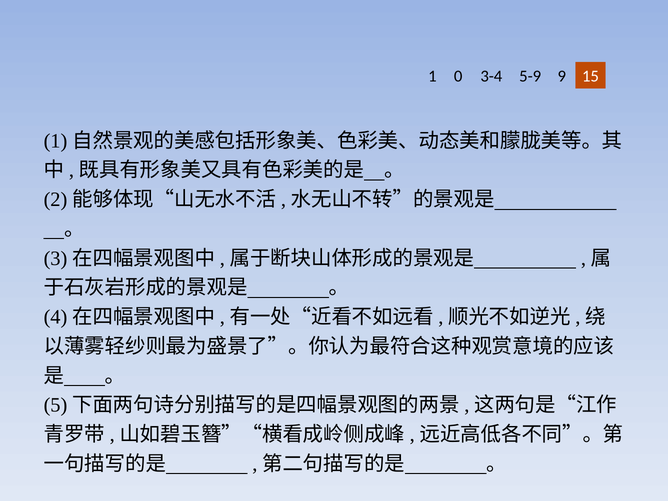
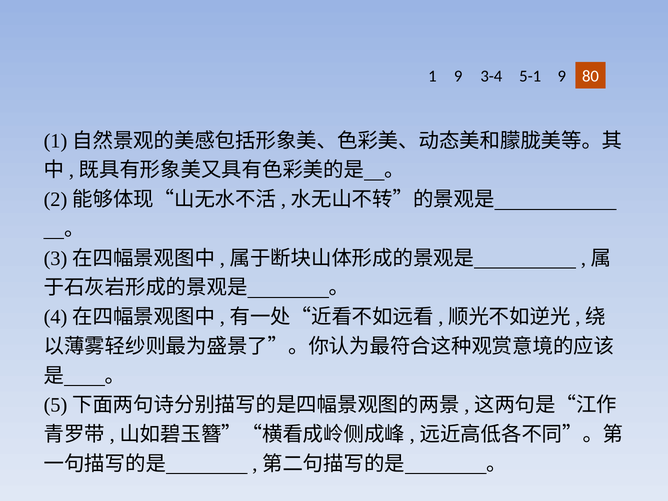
1 0: 0 -> 9
5-9: 5-9 -> 5-1
15: 15 -> 80
